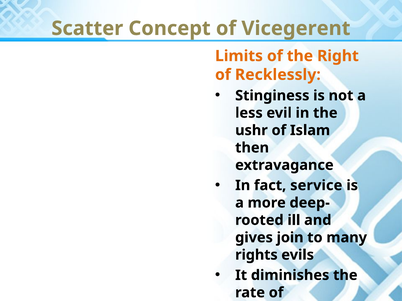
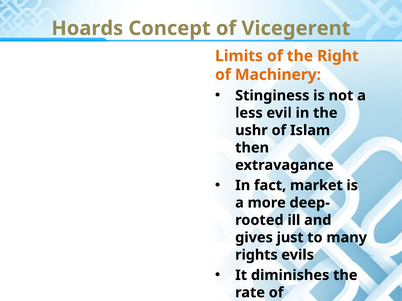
Scatter: Scatter -> Hoards
Recklessly: Recklessly -> Machinery
service: service -> market
join: join -> just
